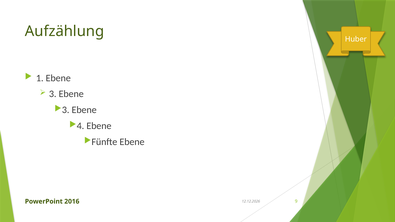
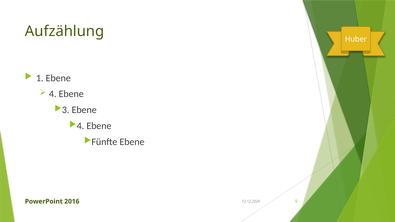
3: 3 -> 4
